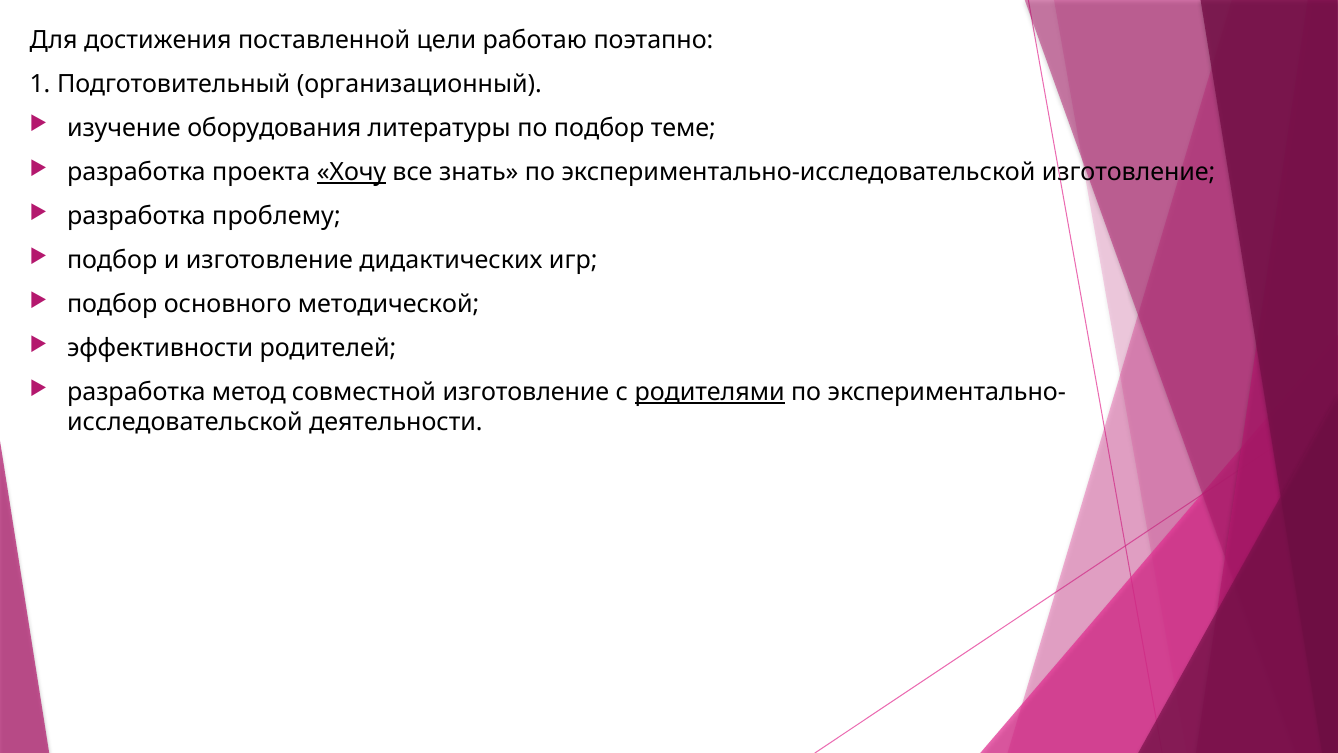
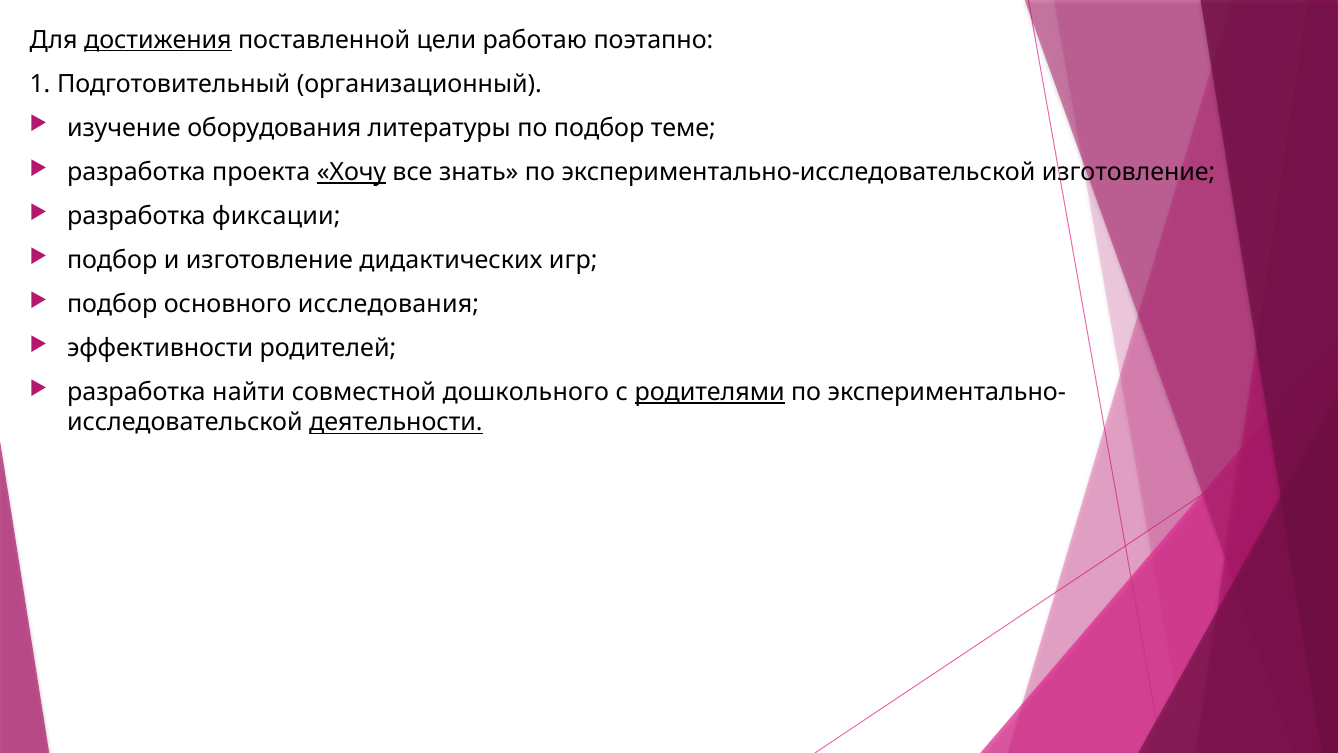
достижения underline: none -> present
проблему: проблему -> фиксации
методической: методической -> исследования
метод: метод -> найти
совместной изготовление: изготовление -> дошкольного
деятельности underline: none -> present
